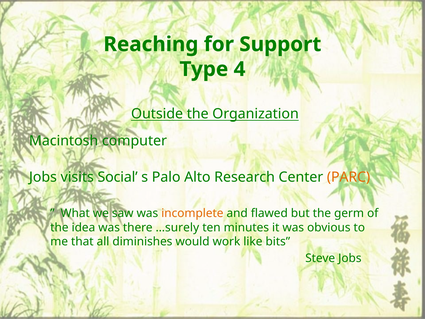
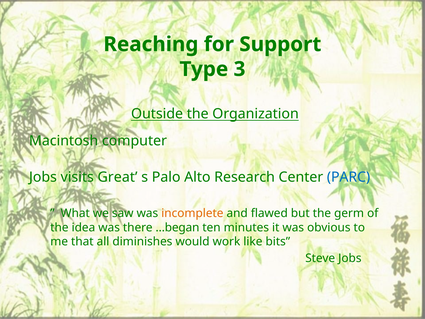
4: 4 -> 3
Social: Social -> Great
PARC colour: orange -> blue
…surely: …surely -> …began
